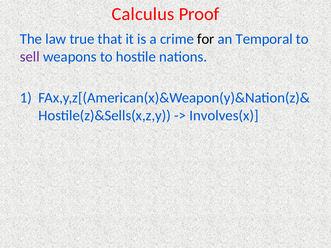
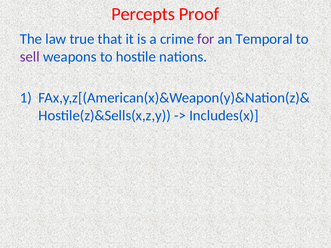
Calculus: Calculus -> Percepts
for colour: black -> purple
Involves(x: Involves(x -> Includes(x
